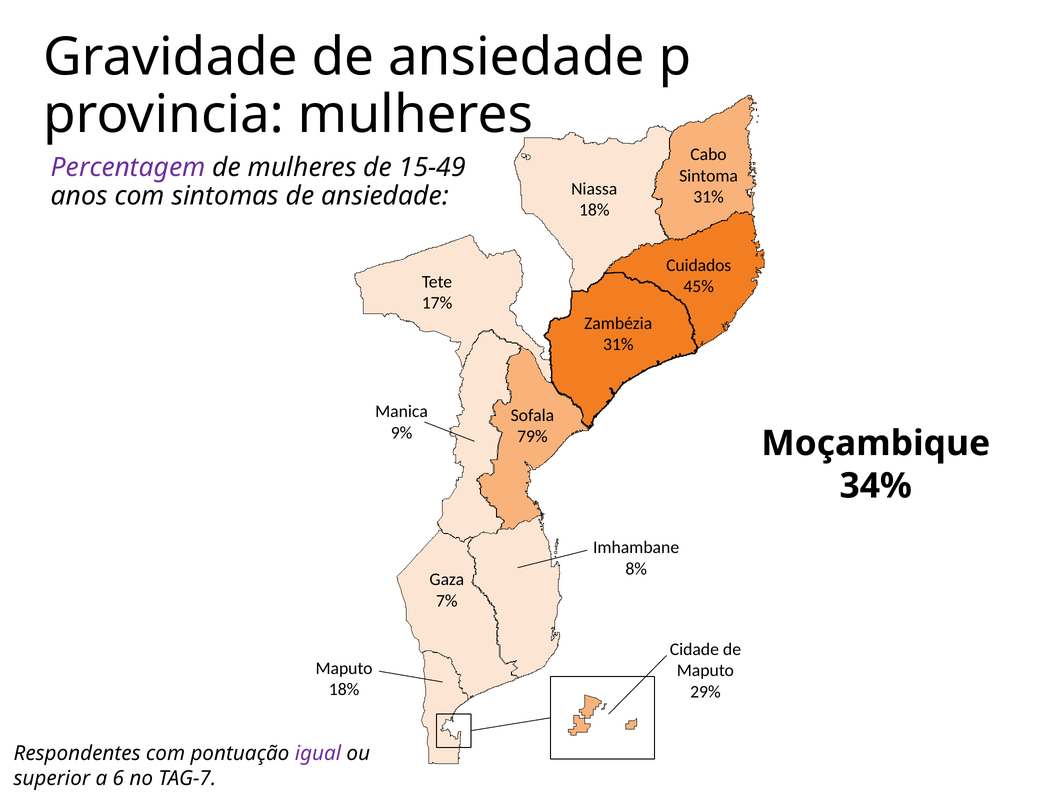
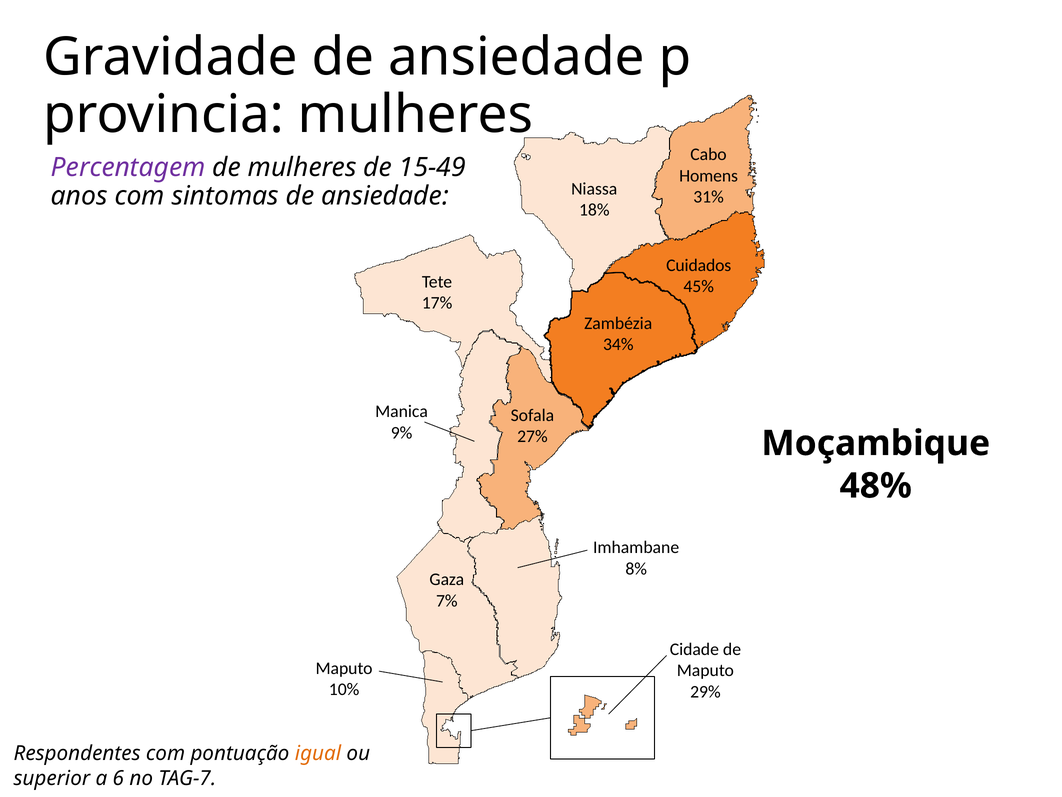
Sintoma: Sintoma -> Homens
31% at (618, 344): 31% -> 34%
79%: 79% -> 27%
34%: 34% -> 48%
18% at (344, 689): 18% -> 10%
igual colour: purple -> orange
